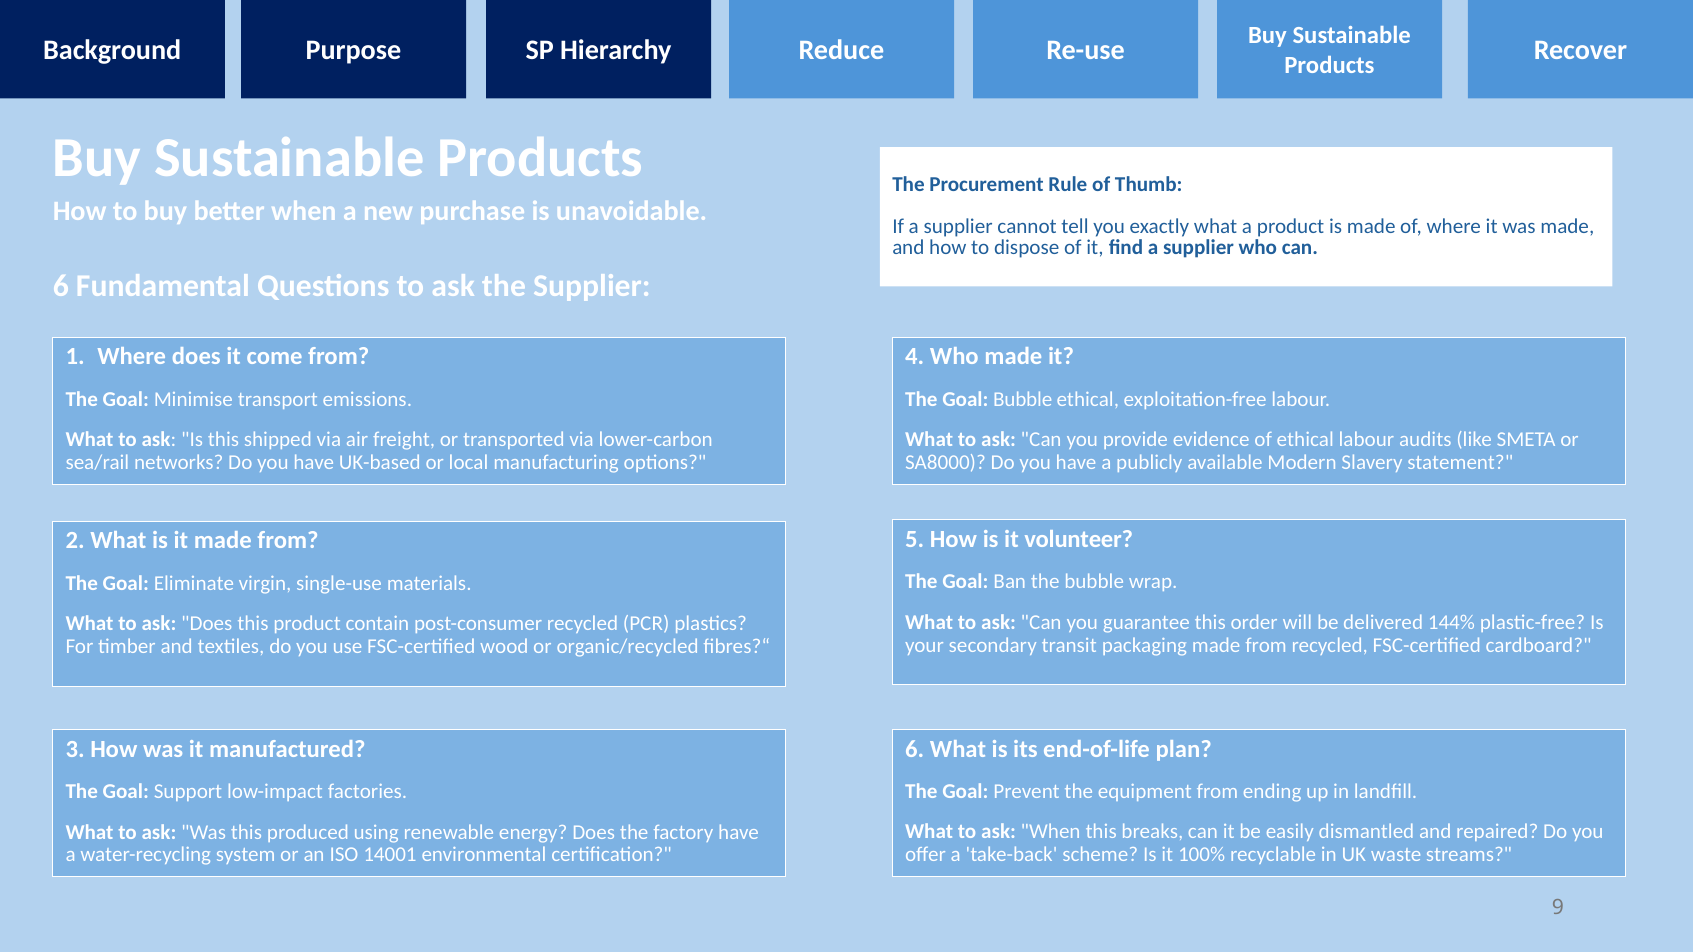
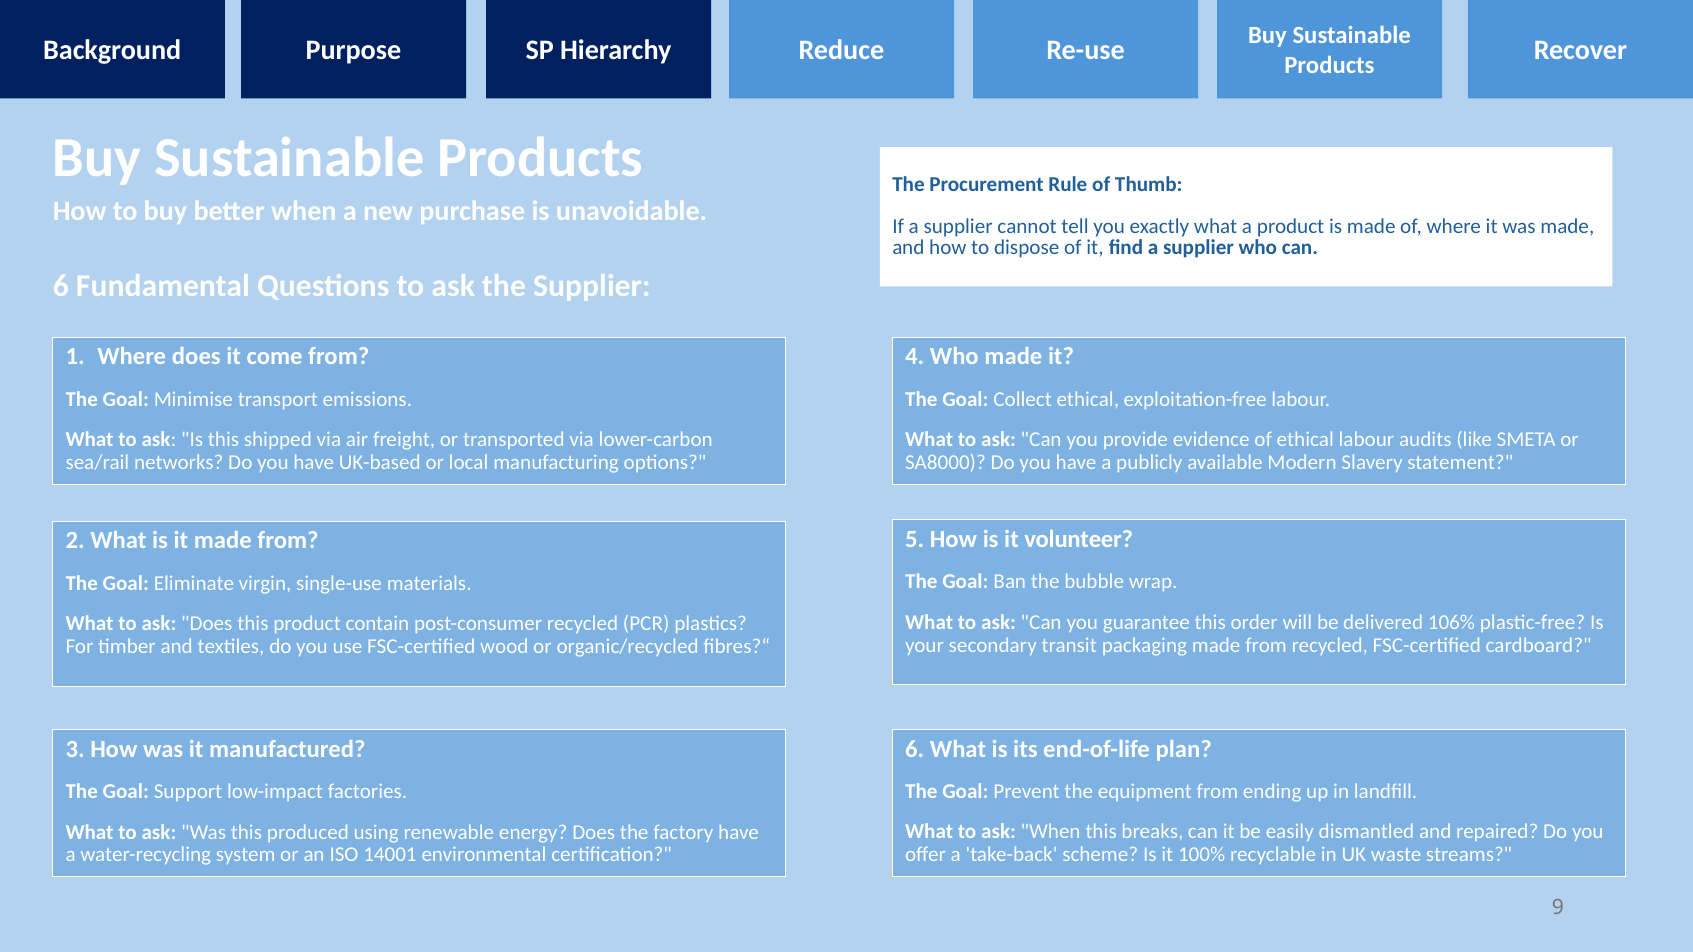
Goal Bubble: Bubble -> Collect
144%: 144% -> 106%
